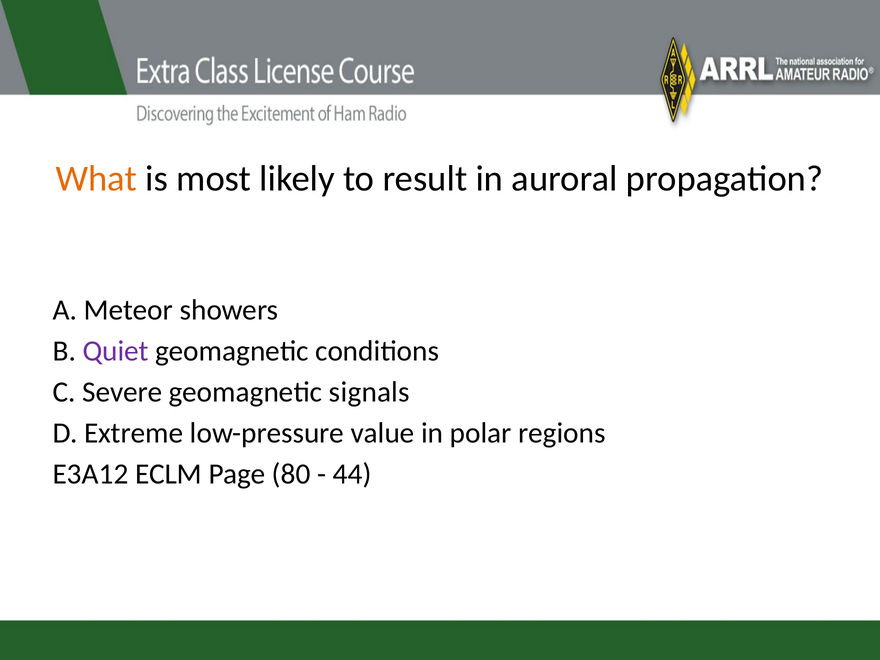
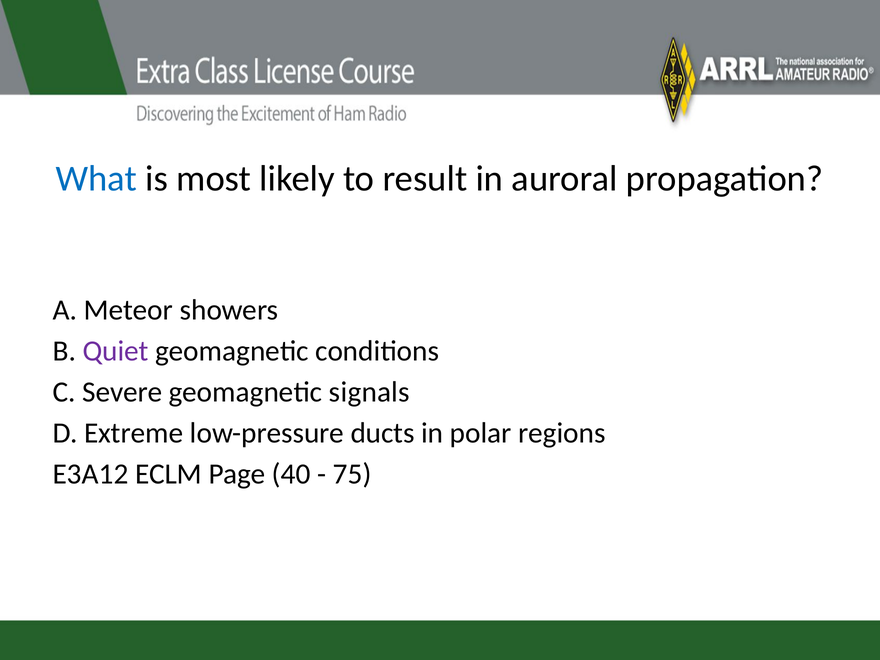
What colour: orange -> blue
value: value -> ducts
80: 80 -> 40
44: 44 -> 75
